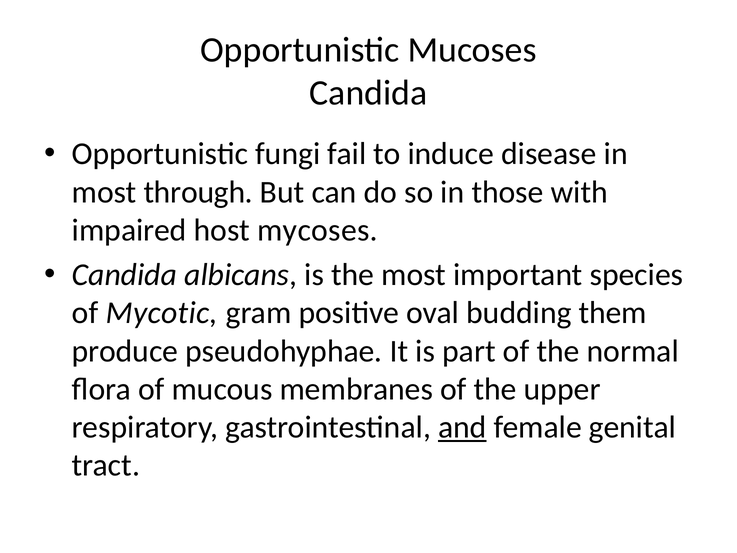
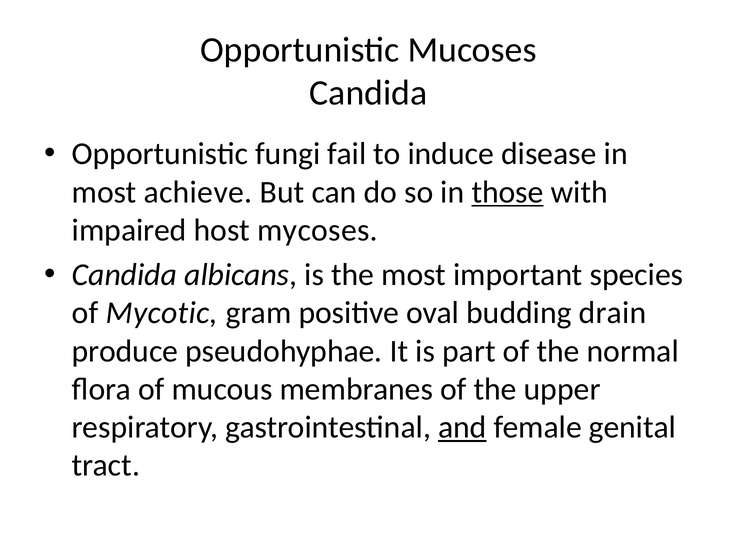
through: through -> achieve
those underline: none -> present
them: them -> drain
